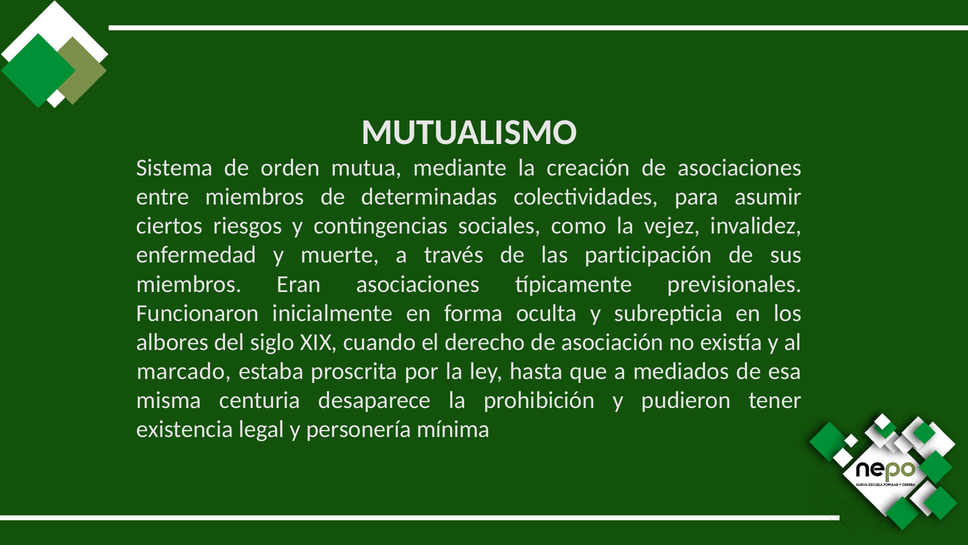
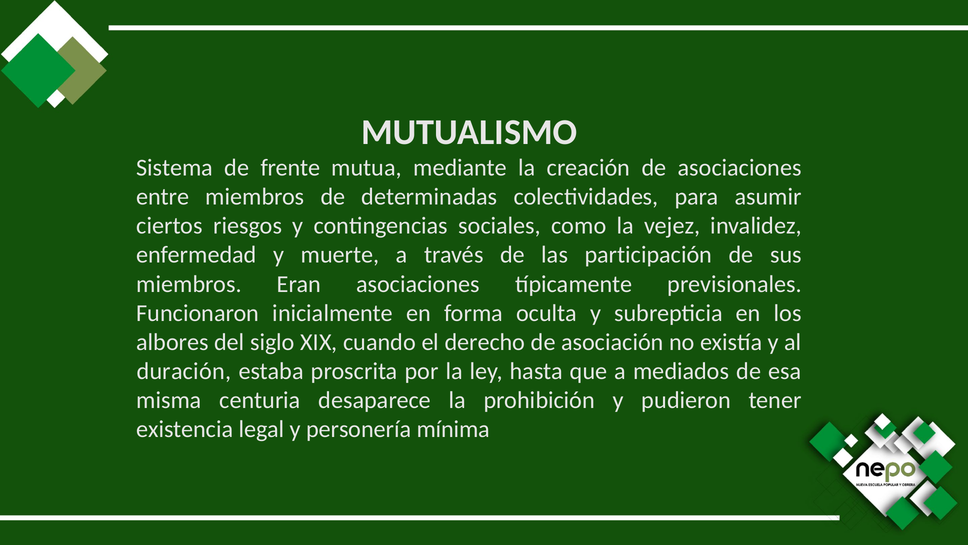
orden: orden -> frente
marcado: marcado -> duración
